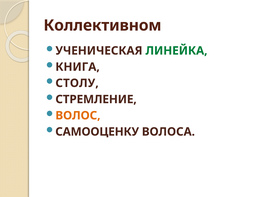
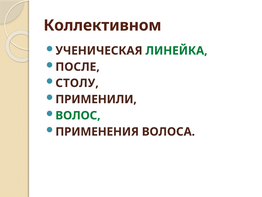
КНИГА: КНИГА -> ПОСЛЕ
СТРЕМЛЕНИЕ: СТРЕМЛЕНИЕ -> ПРИМЕНИЛИ
ВОЛОС colour: orange -> green
САМООЦЕНКУ: САМООЦЕНКУ -> ПРИМЕНЕНИЯ
